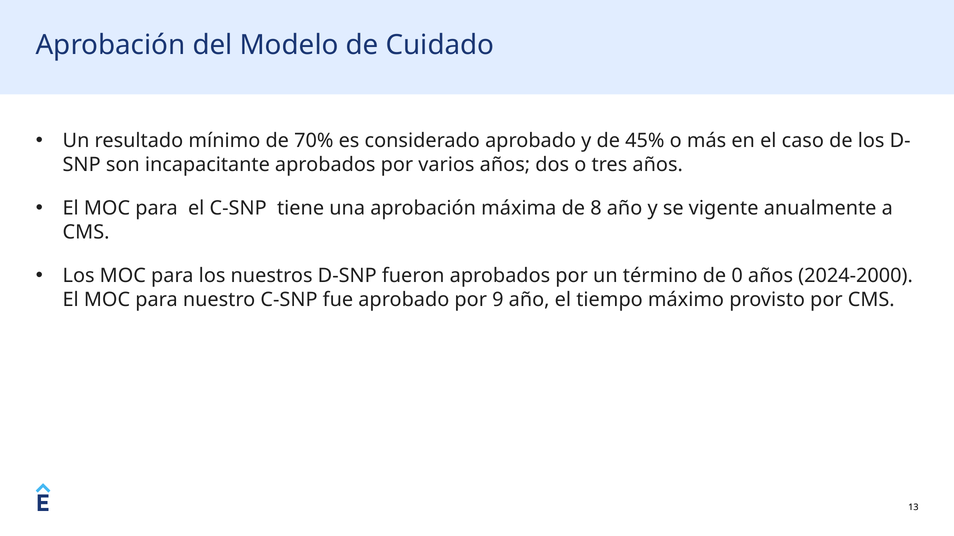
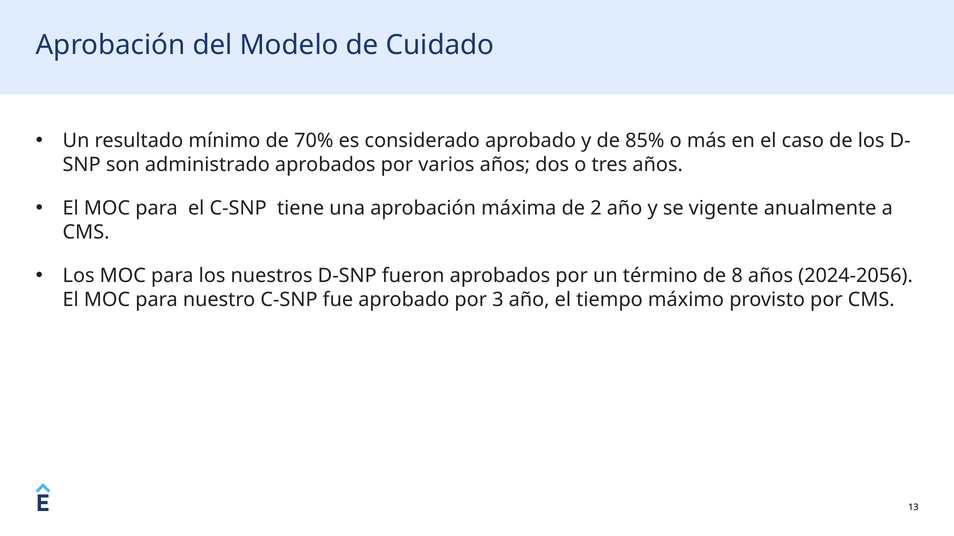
45%: 45% -> 85%
incapacitante: incapacitante -> administrado
8: 8 -> 2
0: 0 -> 8
2024-2000: 2024-2000 -> 2024-2056
9: 9 -> 3
